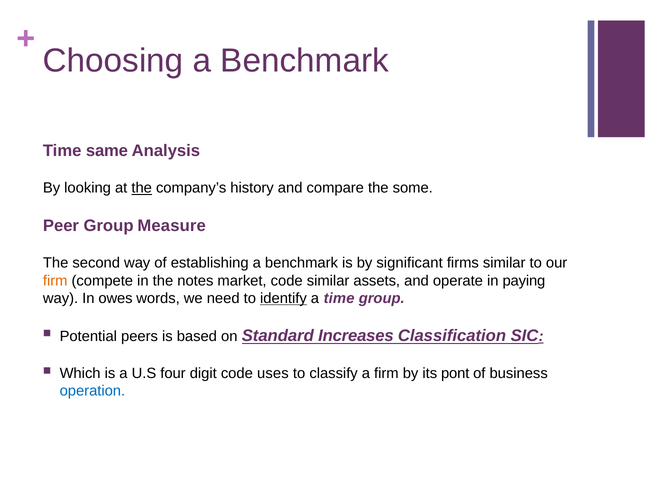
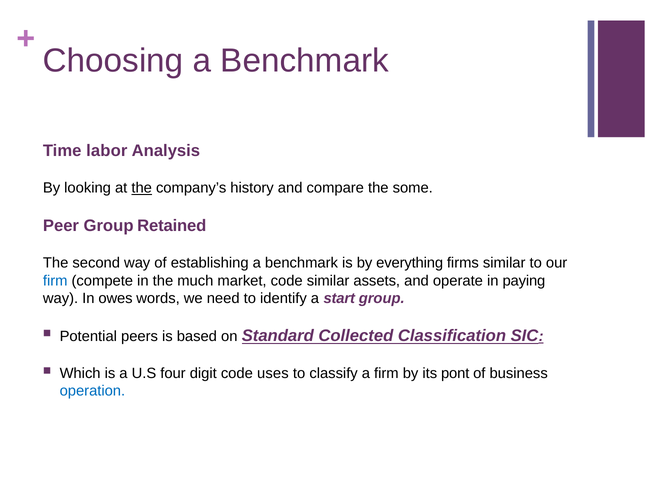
same: same -> labor
Measure: Measure -> Retained
significant: significant -> everything
firm at (55, 280) colour: orange -> blue
notes: notes -> much
identify underline: present -> none
a time: time -> start
Increases: Increases -> Collected
